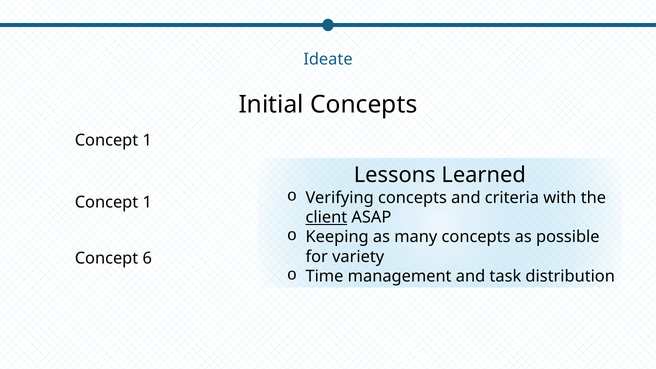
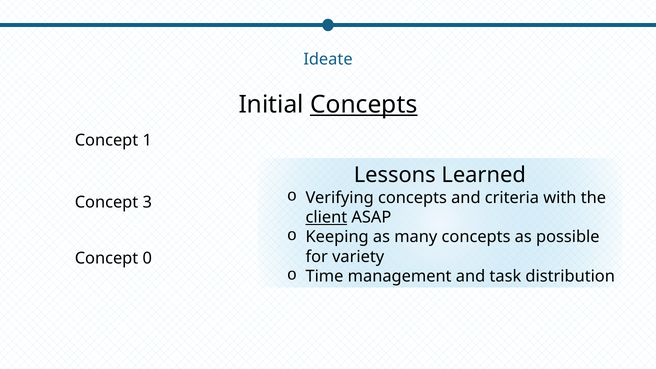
Concepts at (364, 105) underline: none -> present
1 at (147, 202): 1 -> 3
6: 6 -> 0
